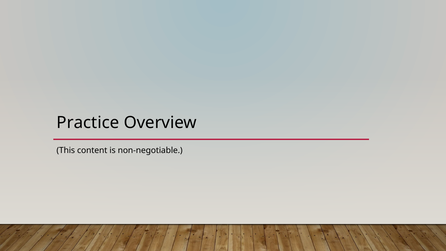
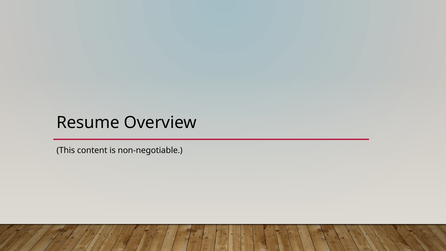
Practice: Practice -> Resume
